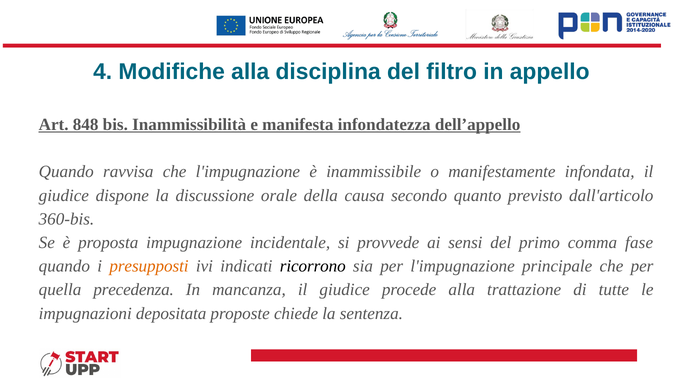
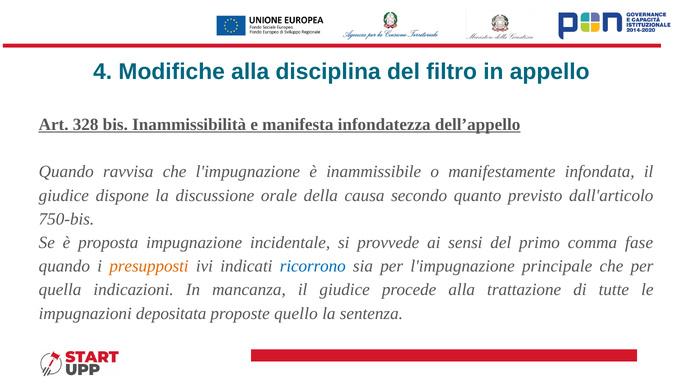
848: 848 -> 328
360-bis: 360-bis -> 750-bis
ricorrono colour: black -> blue
precedenza: precedenza -> indicazioni
chiede: chiede -> quello
